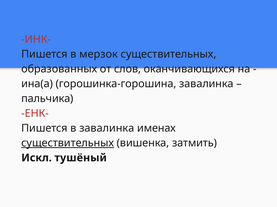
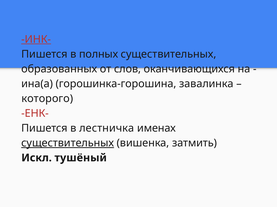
ИНК- underline: none -> present
мерзок: мерзок -> полных
пальчика: пальчика -> которого
в завалинка: завалинка -> лестничка
